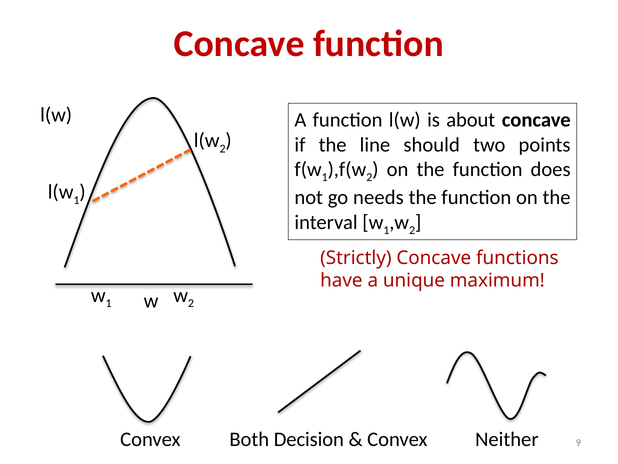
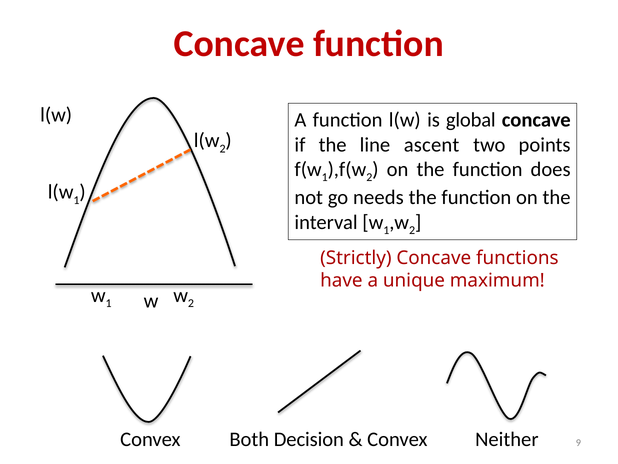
about: about -> global
should: should -> ascent
